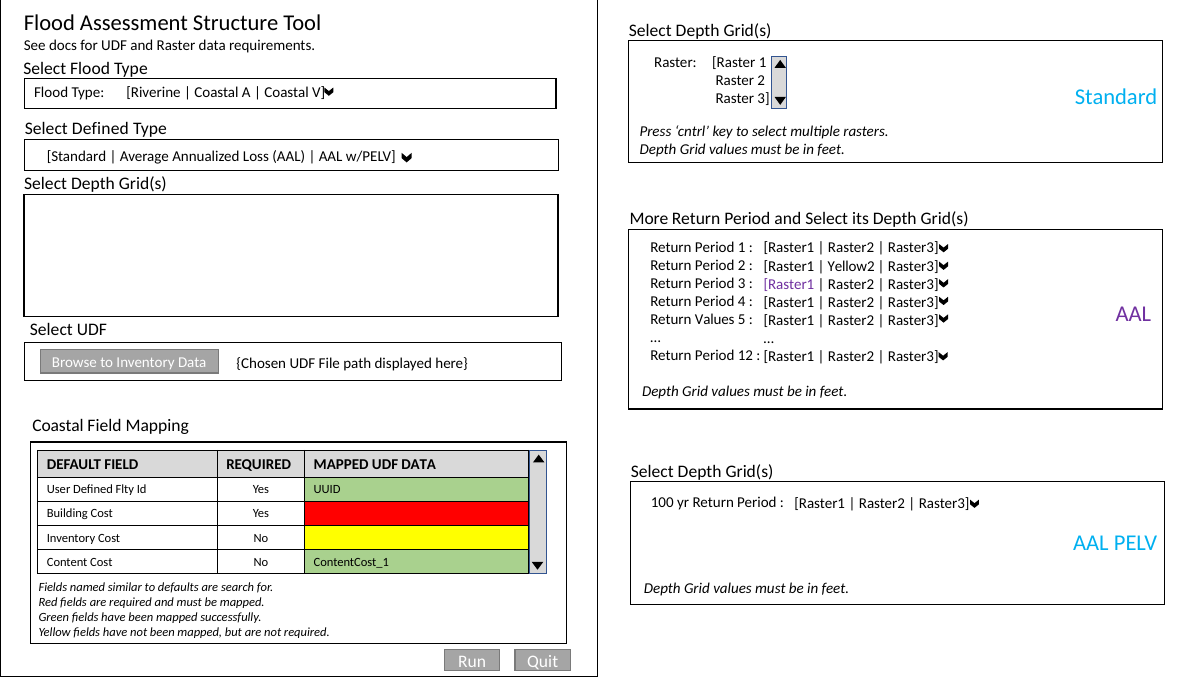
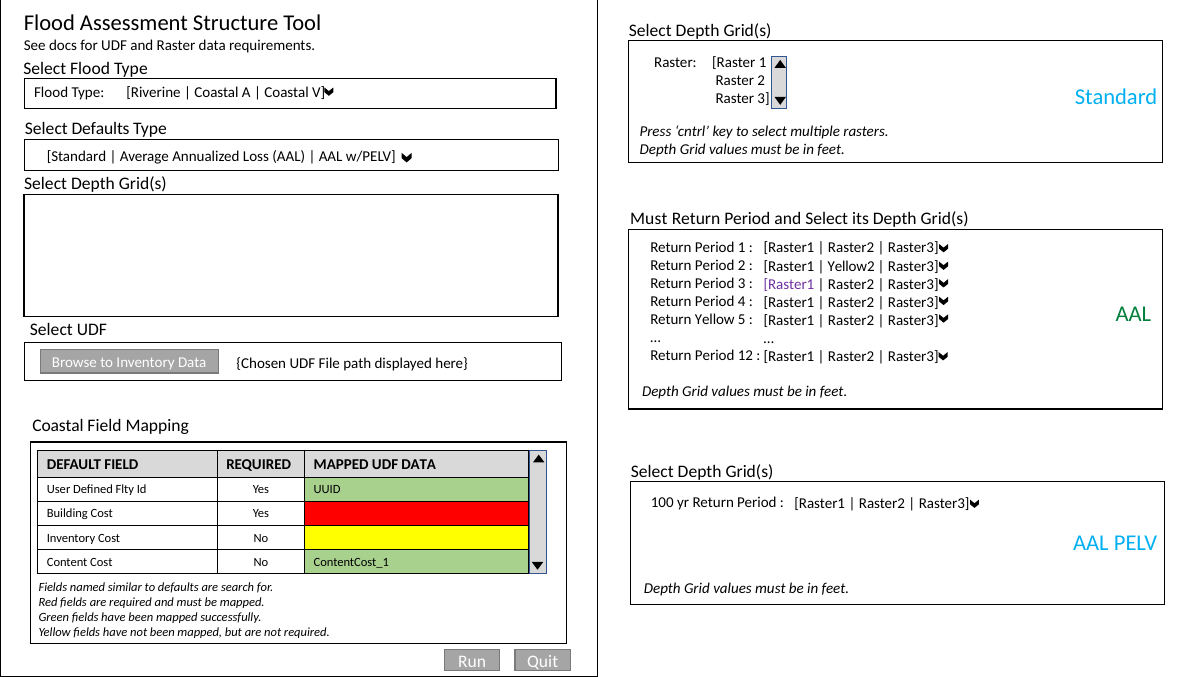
Select Defined: Defined -> Defaults
More at (649, 219): More -> Must
AAL at (1133, 314) colour: purple -> green
Return Values: Values -> Yellow
